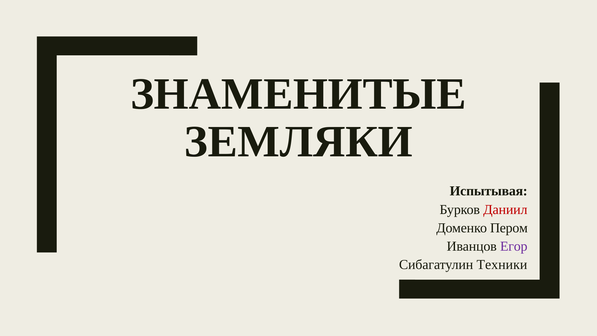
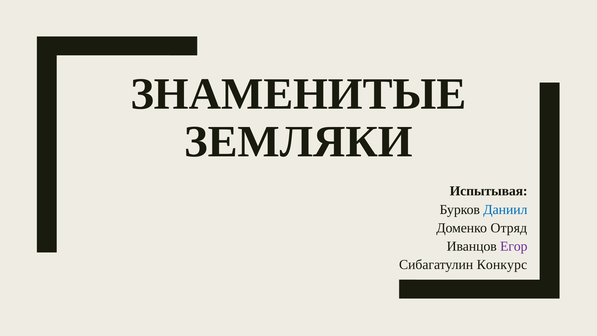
Даниил colour: red -> blue
Пером: Пером -> Отряд
Техники: Техники -> Конкурс
